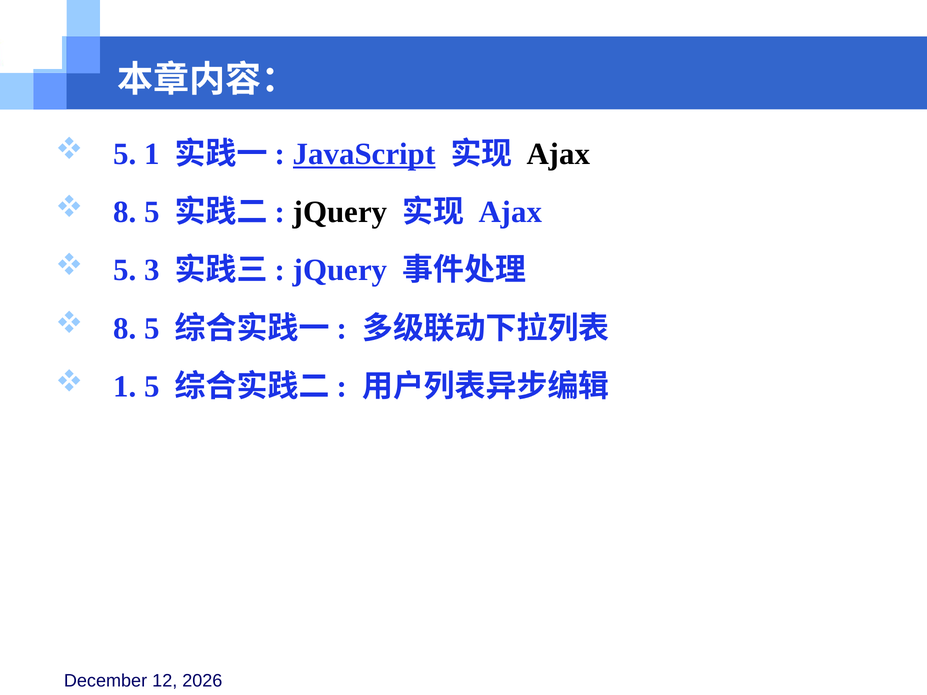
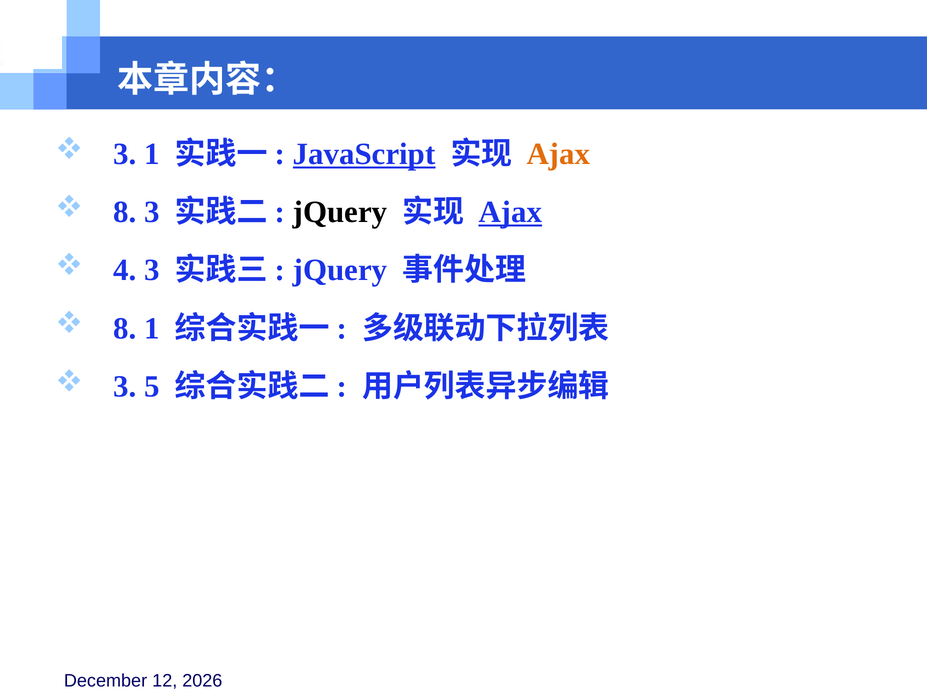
5 at (125, 154): 5 -> 3
Ajax at (558, 154) colour: black -> orange
5 at (152, 212): 5 -> 3
Ajax at (510, 212) underline: none -> present
5 at (125, 270): 5 -> 4
5 at (152, 328): 5 -> 1
1 at (125, 387): 1 -> 3
